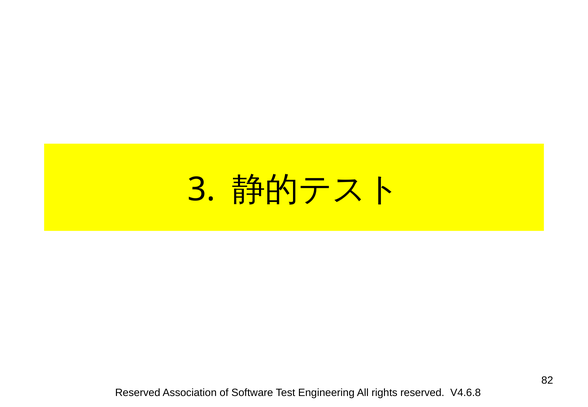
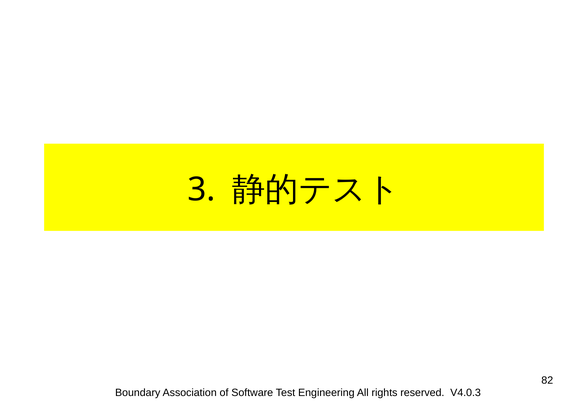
Reserved at (138, 393): Reserved -> Boundary
V4.6.8: V4.6.8 -> V4.0.3
